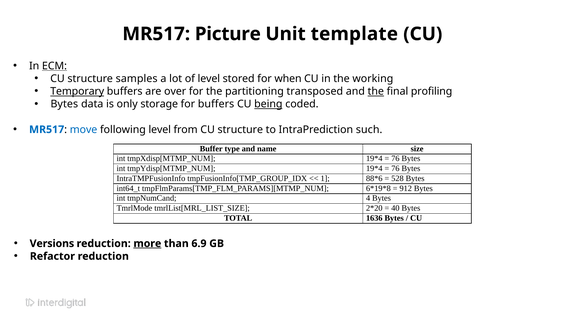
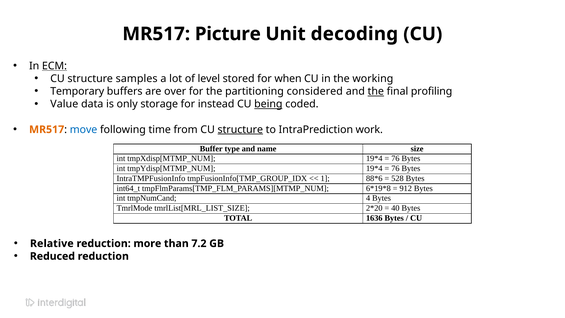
template: template -> decoding
Temporary underline: present -> none
transposed: transposed -> considered
Bytes at (64, 104): Bytes -> Value
for buffers: buffers -> instead
MR517 at (47, 129) colour: blue -> orange
following level: level -> time
structure at (240, 129) underline: none -> present
such: such -> work
Versions: Versions -> Relative
more underline: present -> none
6.9: 6.9 -> 7.2
Refactor: Refactor -> Reduced
